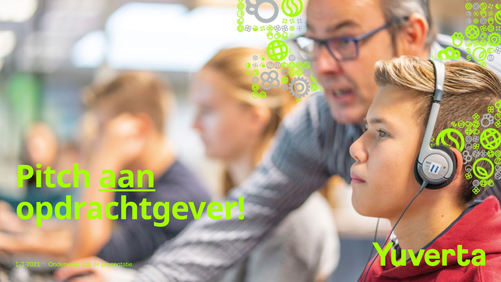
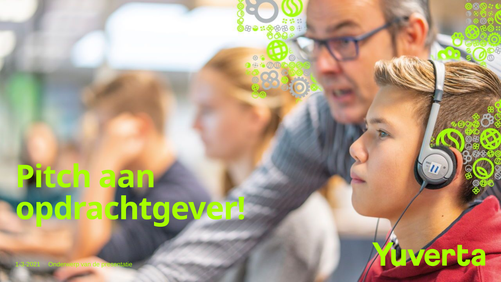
aan underline: present -> none
